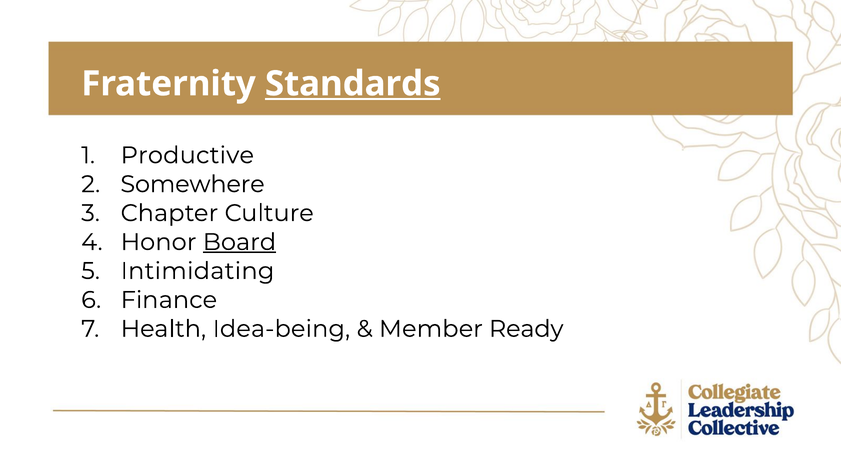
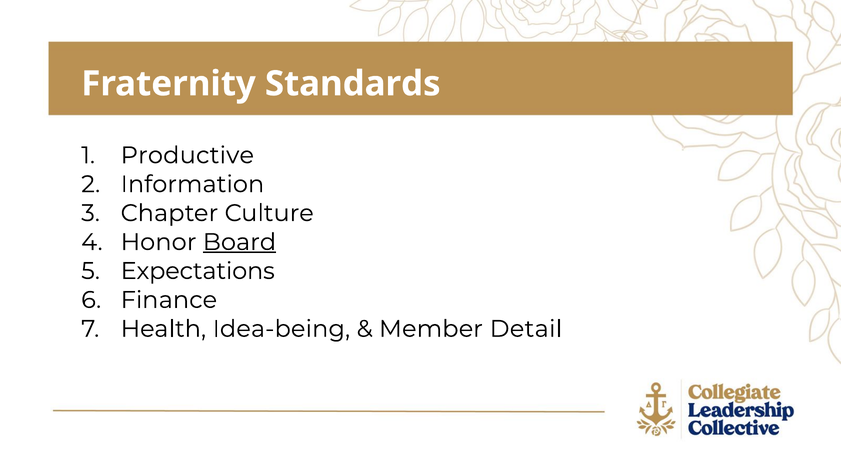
Standards underline: present -> none
Somewhere: Somewhere -> Information
Intimidating: Intimidating -> Expectations
Ready: Ready -> Detail
